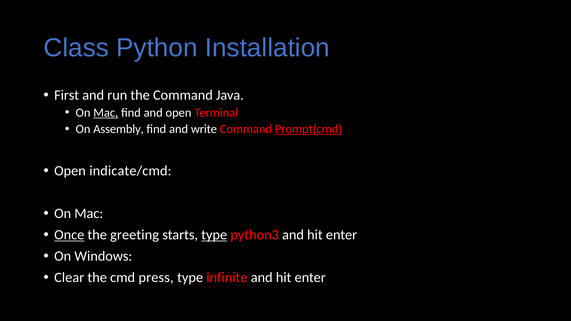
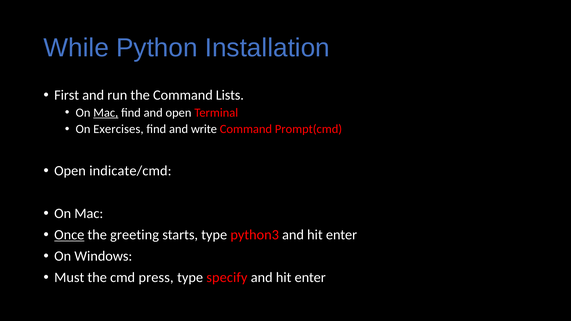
Class: Class -> While
Java: Java -> Lists
Assembly: Assembly -> Exercises
Prompt(cmd underline: present -> none
type at (214, 235) underline: present -> none
Clear: Clear -> Must
infinite: infinite -> specify
